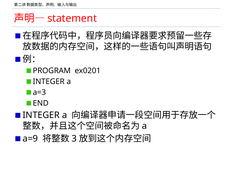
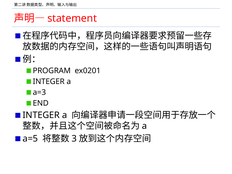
a=9: a=9 -> a=5
